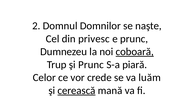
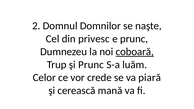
piară: piară -> luăm
luăm: luăm -> piară
cerească underline: present -> none
